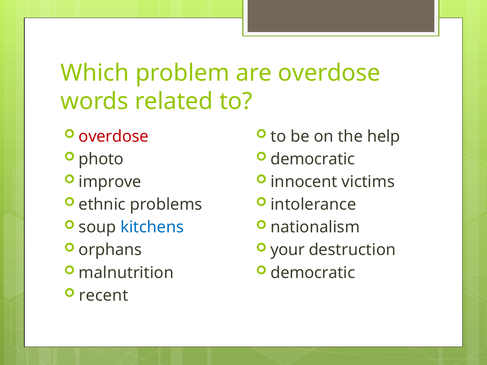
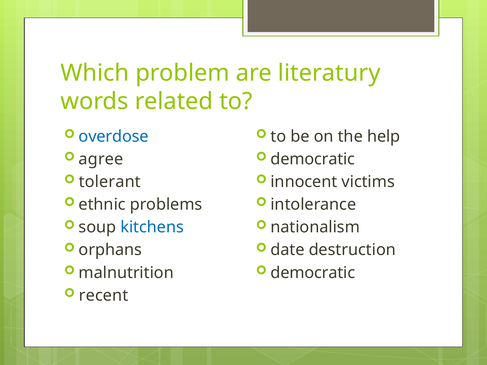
are overdose: overdose -> literatury
overdose at (114, 137) colour: red -> blue
photo: photo -> agree
improve: improve -> tolerant
your: your -> date
